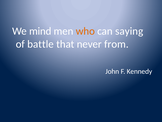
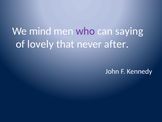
who colour: orange -> purple
battle: battle -> lovely
from: from -> after
